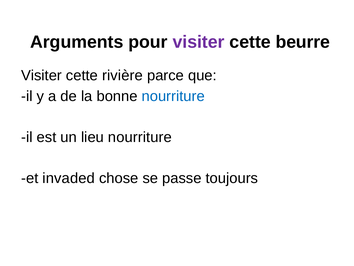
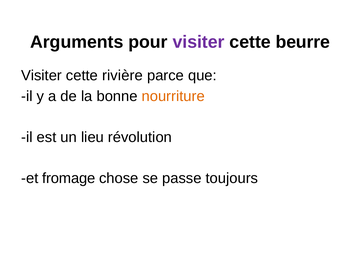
nourriture at (173, 96) colour: blue -> orange
lieu nourriture: nourriture -> révolution
invaded: invaded -> fromage
